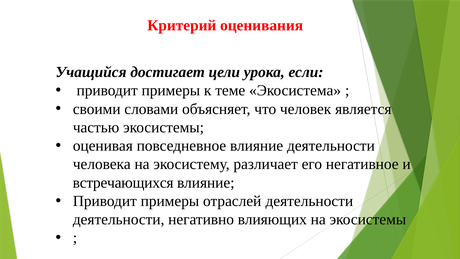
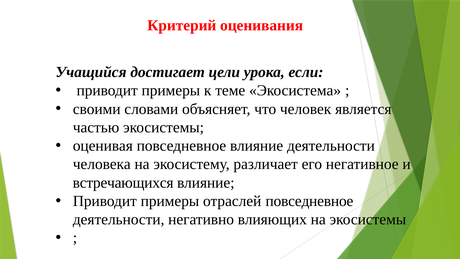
отраслей деятельности: деятельности -> повседневное
